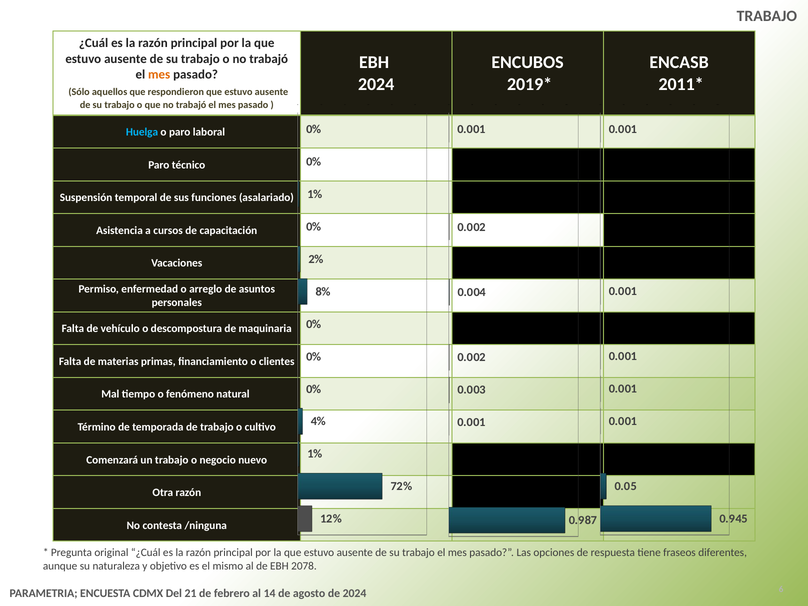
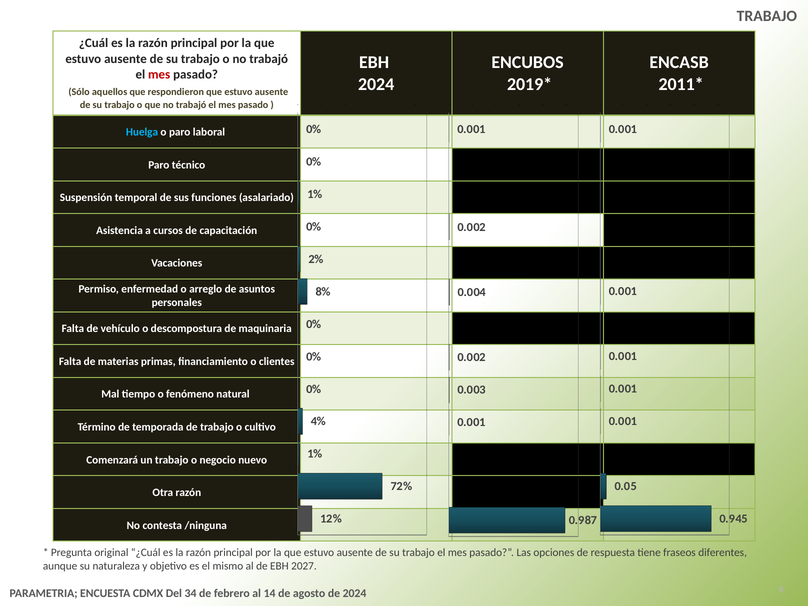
mes at (159, 75) colour: orange -> red
2078: 2078 -> 2027
21: 21 -> 34
